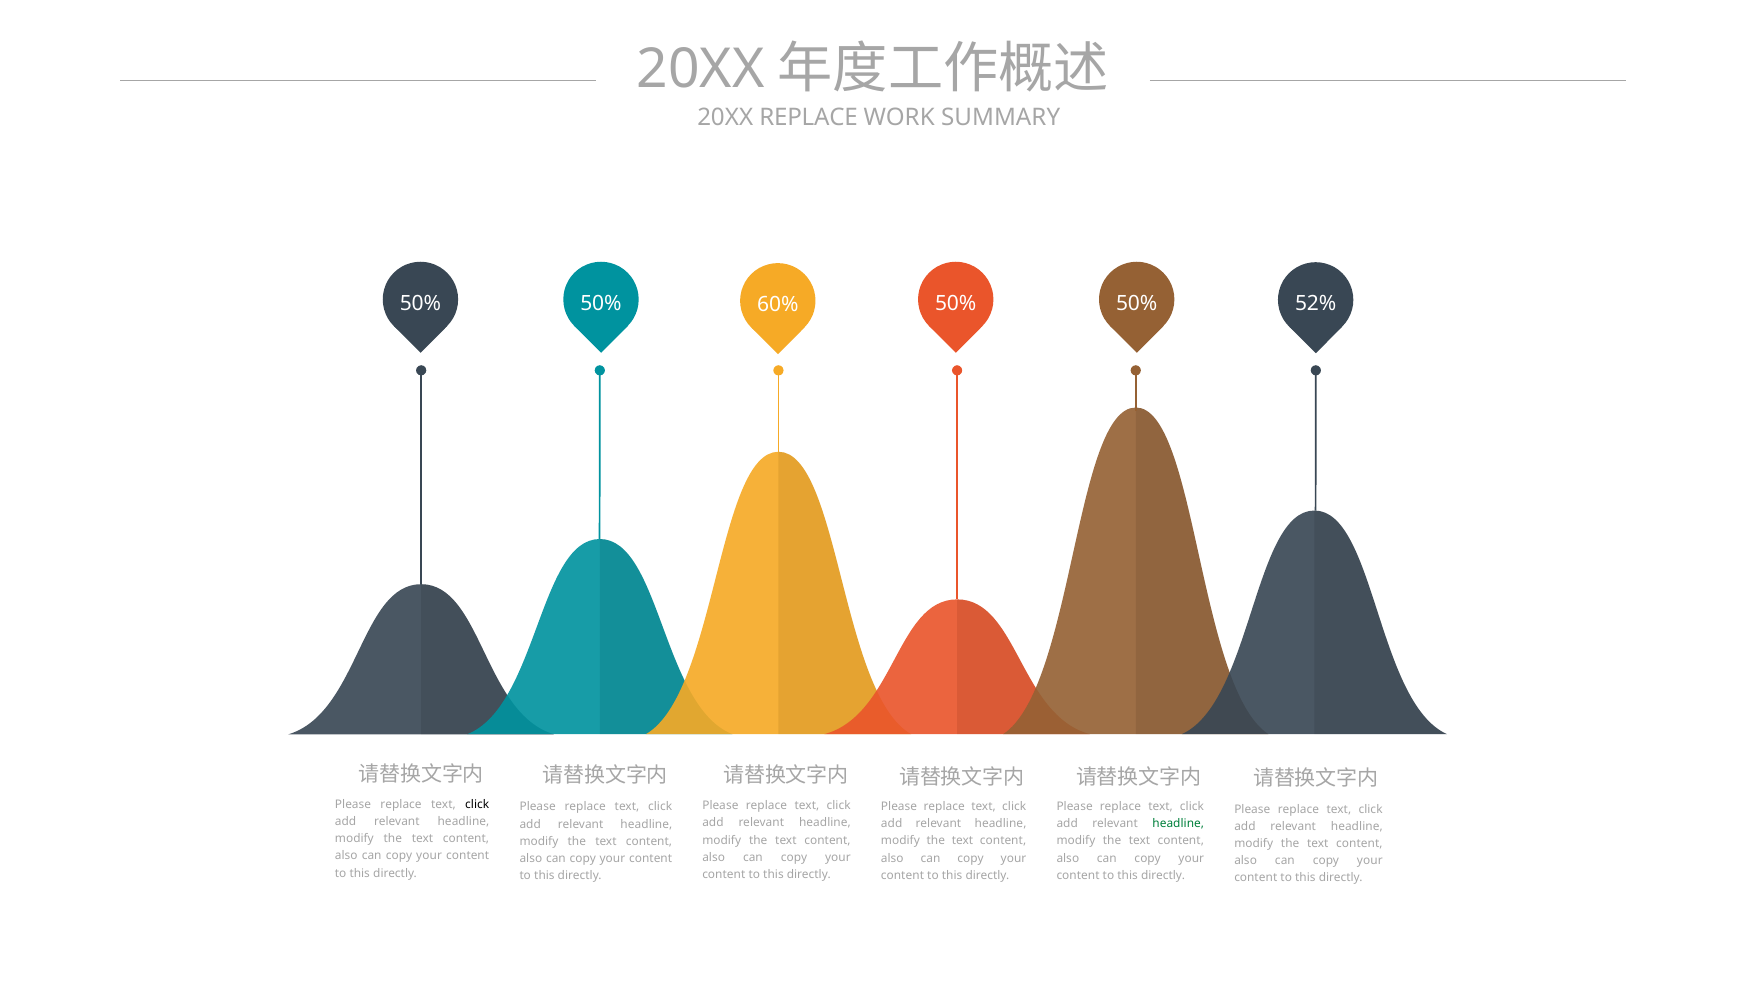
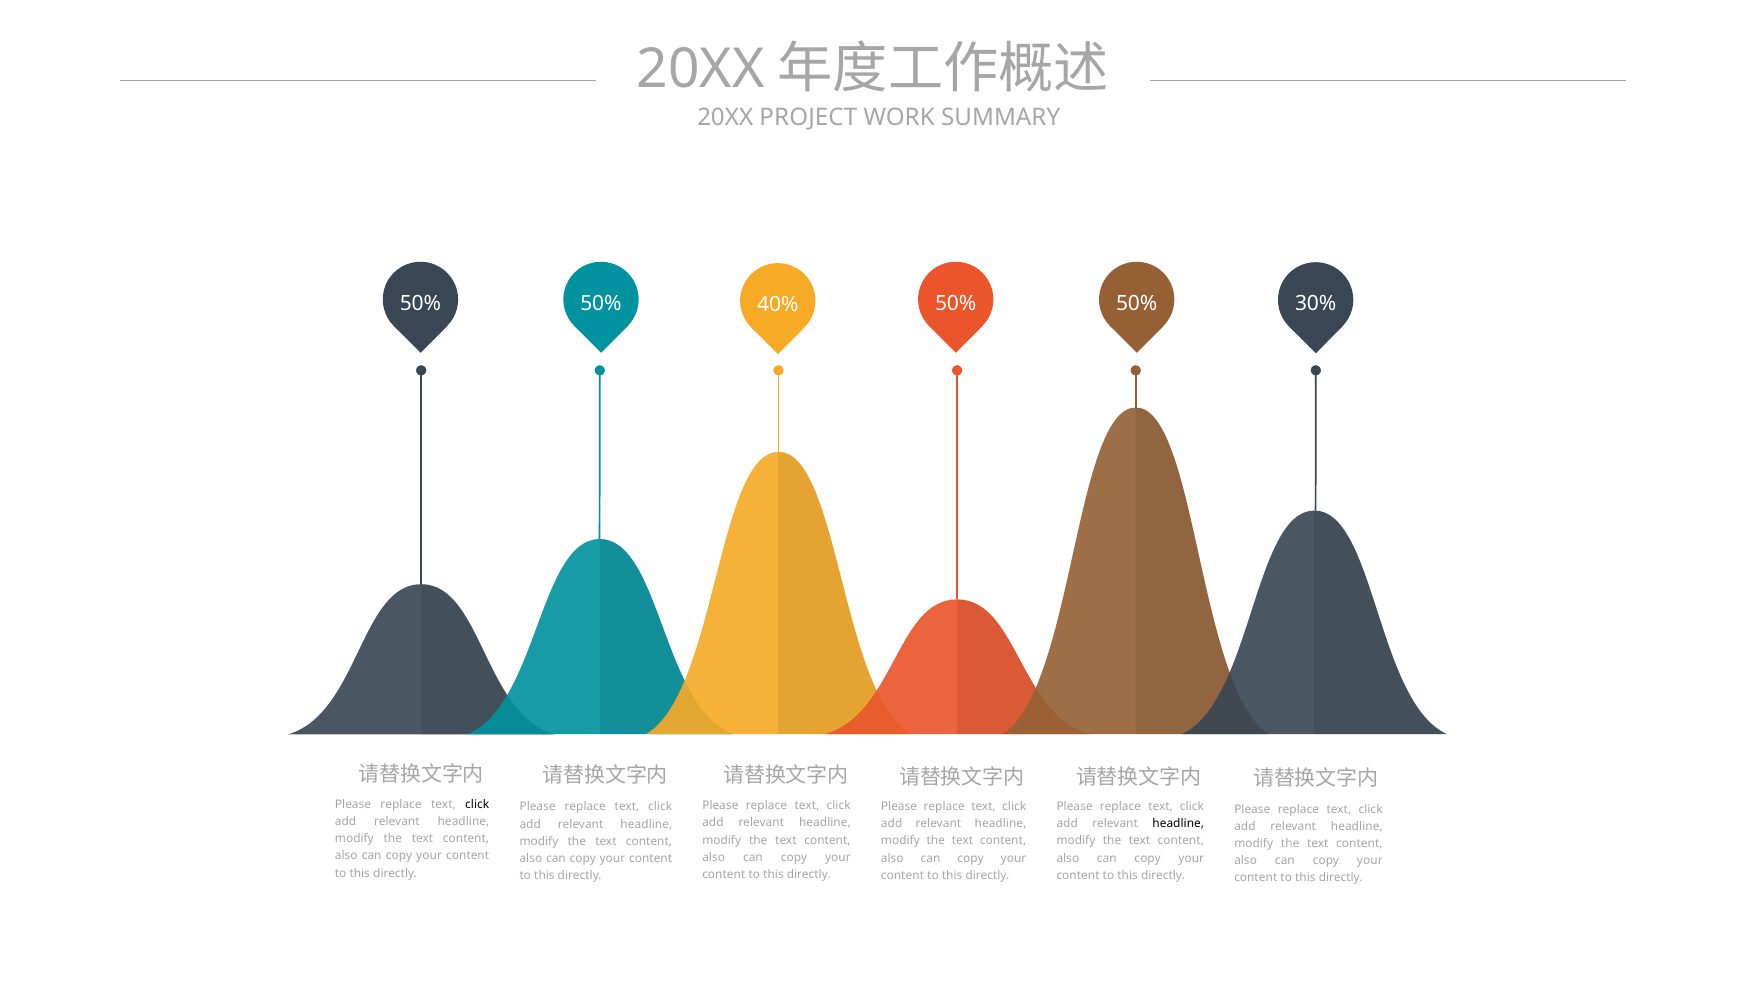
20XX REPLACE: REPLACE -> PROJECT
60%: 60% -> 40%
52%: 52% -> 30%
headline at (1178, 824) colour: green -> black
